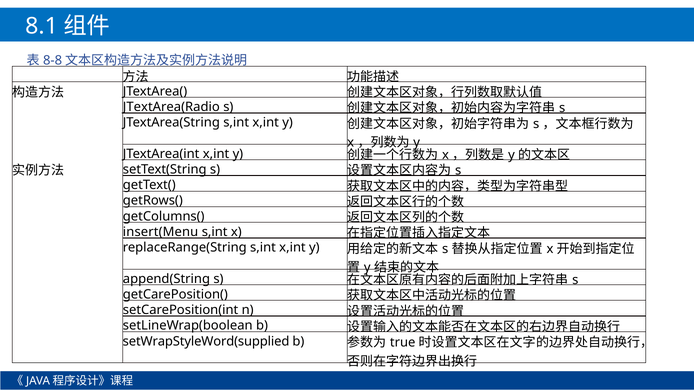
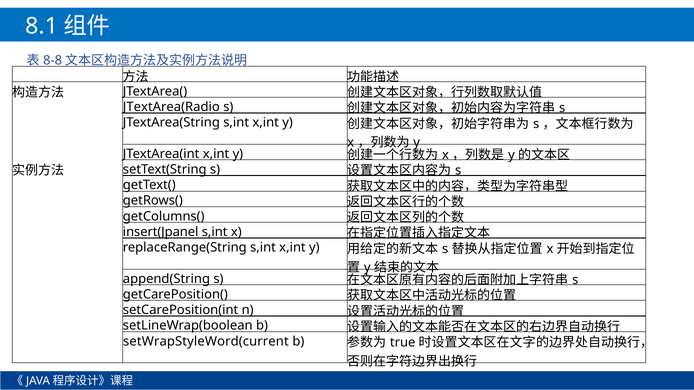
insert(Menu: insert(Menu -> insert(Jpanel
setWrapStyleWord(supplied: setWrapStyleWord(supplied -> setWrapStyleWord(current
